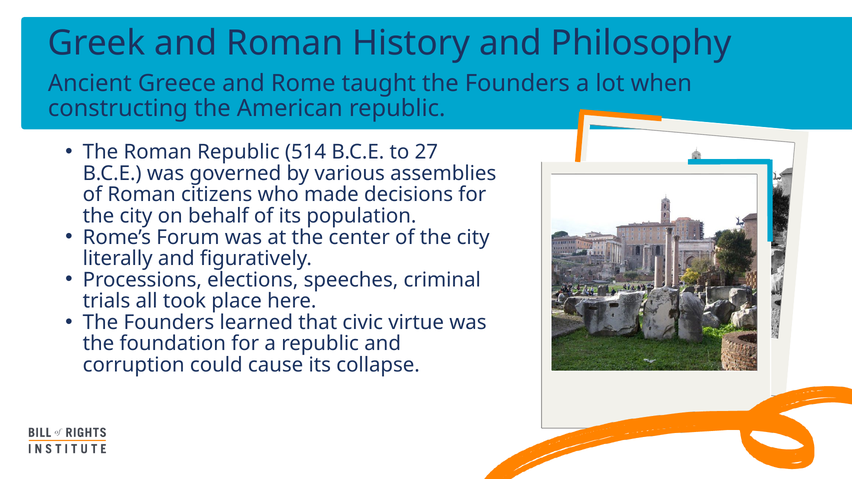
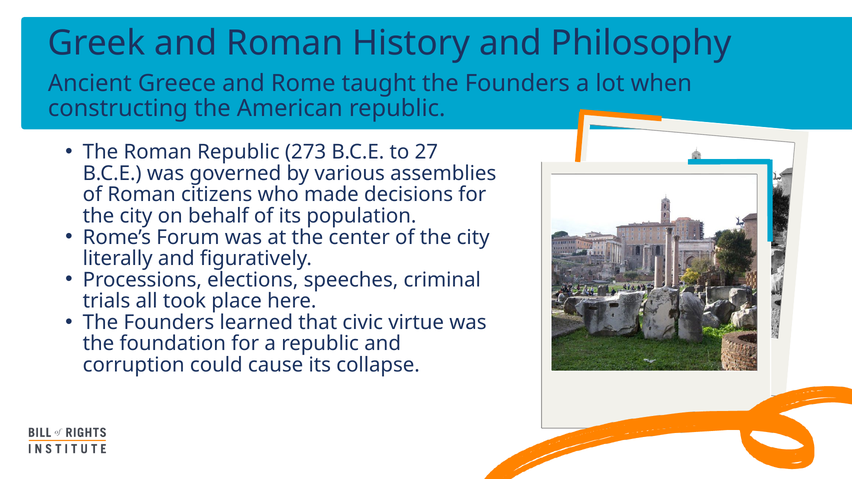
514: 514 -> 273
